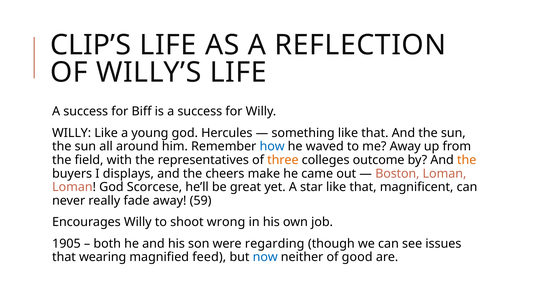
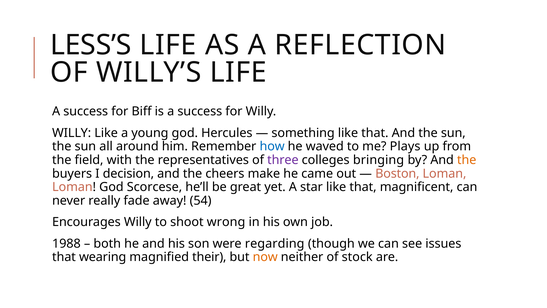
CLIP’S: CLIP’S -> LESS’S
me Away: Away -> Plays
three colour: orange -> purple
outcome: outcome -> bringing
displays: displays -> decision
59: 59 -> 54
1905: 1905 -> 1988
feed: feed -> their
now colour: blue -> orange
good: good -> stock
